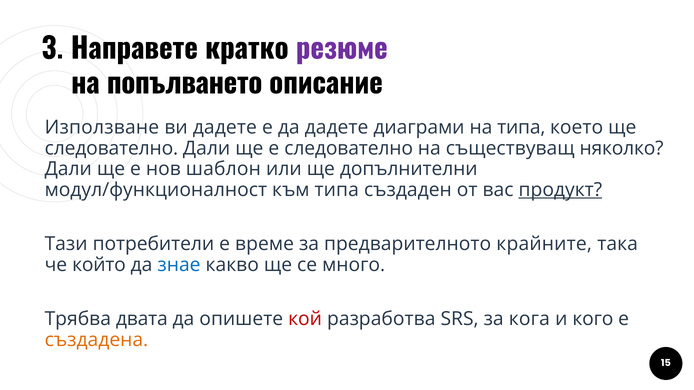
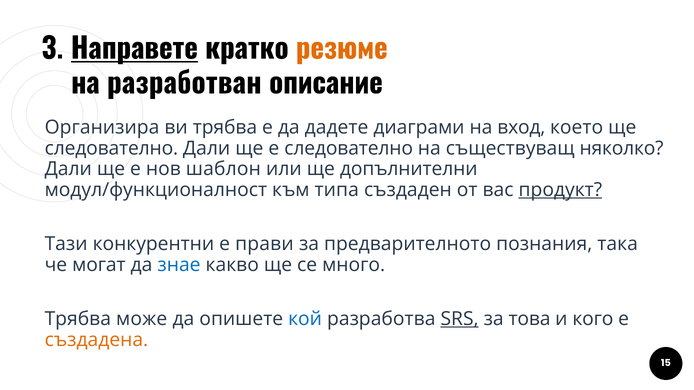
Направете underline: none -> present
резюме colour: purple -> orange
попълването: попълването -> разработван
Използване: Използване -> Организира
ви дадете: дадете -> трябва
на типа: типа -> вход
потребители: потребители -> конкурентни
време: време -> прави
крайните: крайните -> познания
който: който -> могат
двата: двата -> може
кой colour: red -> blue
SRS underline: none -> present
кога: кога -> това
